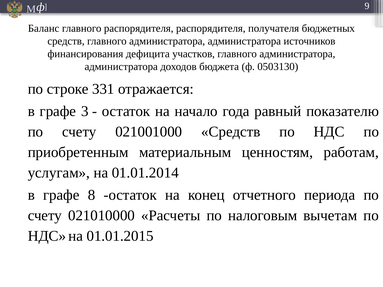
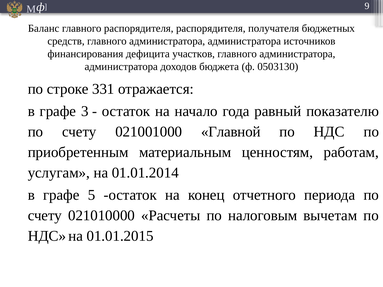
021001000 Средств: Средств -> Главной
8: 8 -> 5
